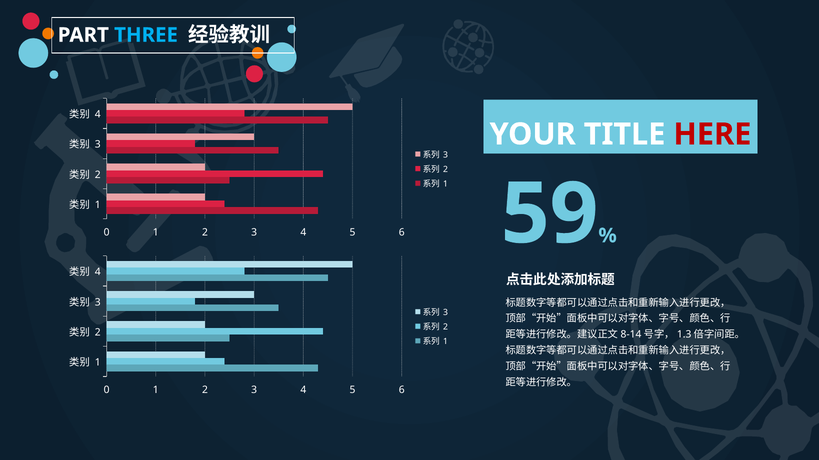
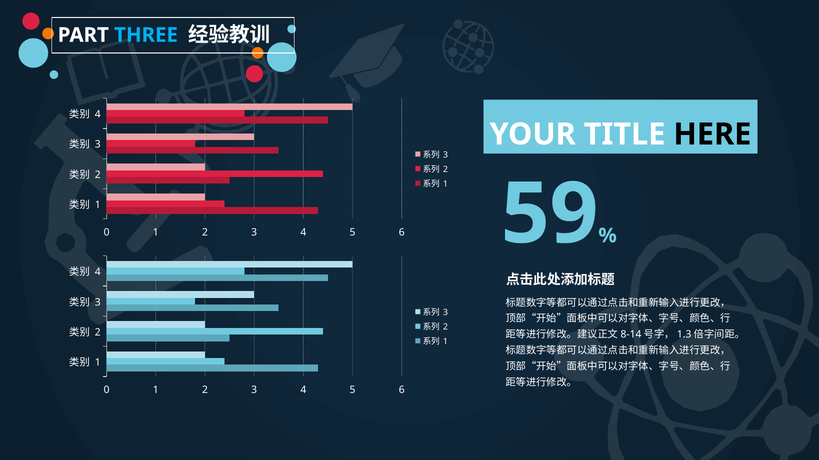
HERE colour: red -> black
